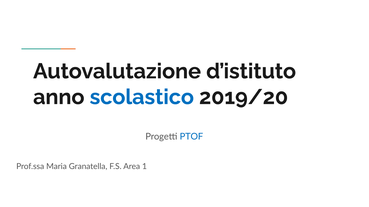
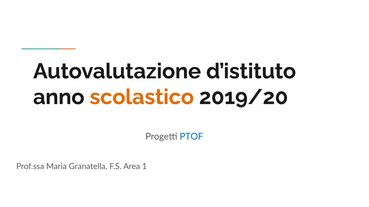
scolastico colour: blue -> orange
